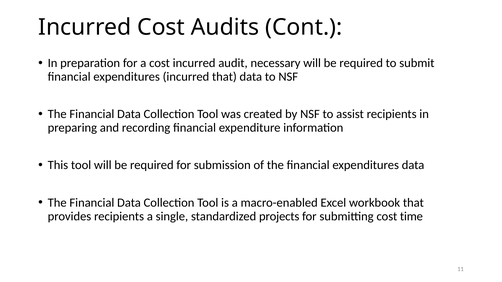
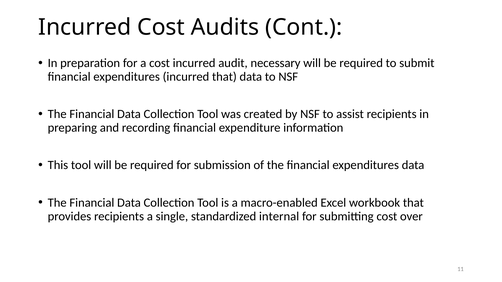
projects: projects -> internal
time: time -> over
